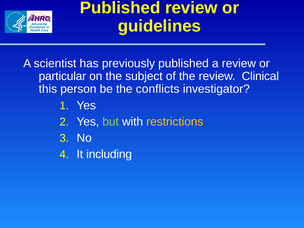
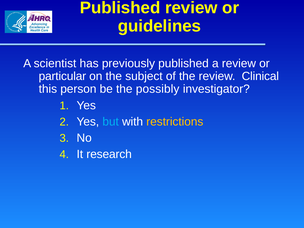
conflicts: conflicts -> possibly
but colour: light green -> light blue
including: including -> research
